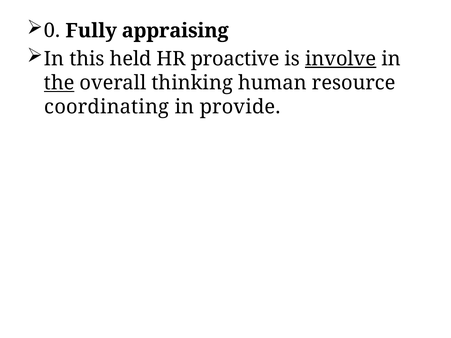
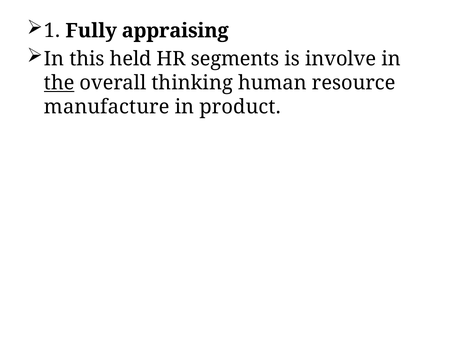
0: 0 -> 1
proactive: proactive -> segments
involve underline: present -> none
coordinating: coordinating -> manufacture
provide: provide -> product
